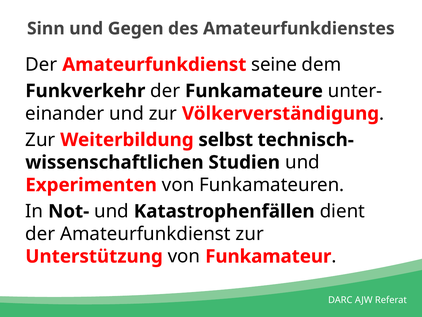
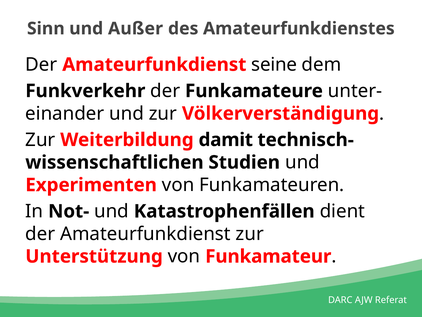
Gegen: Gegen -> Außer
selbst: selbst -> damit
